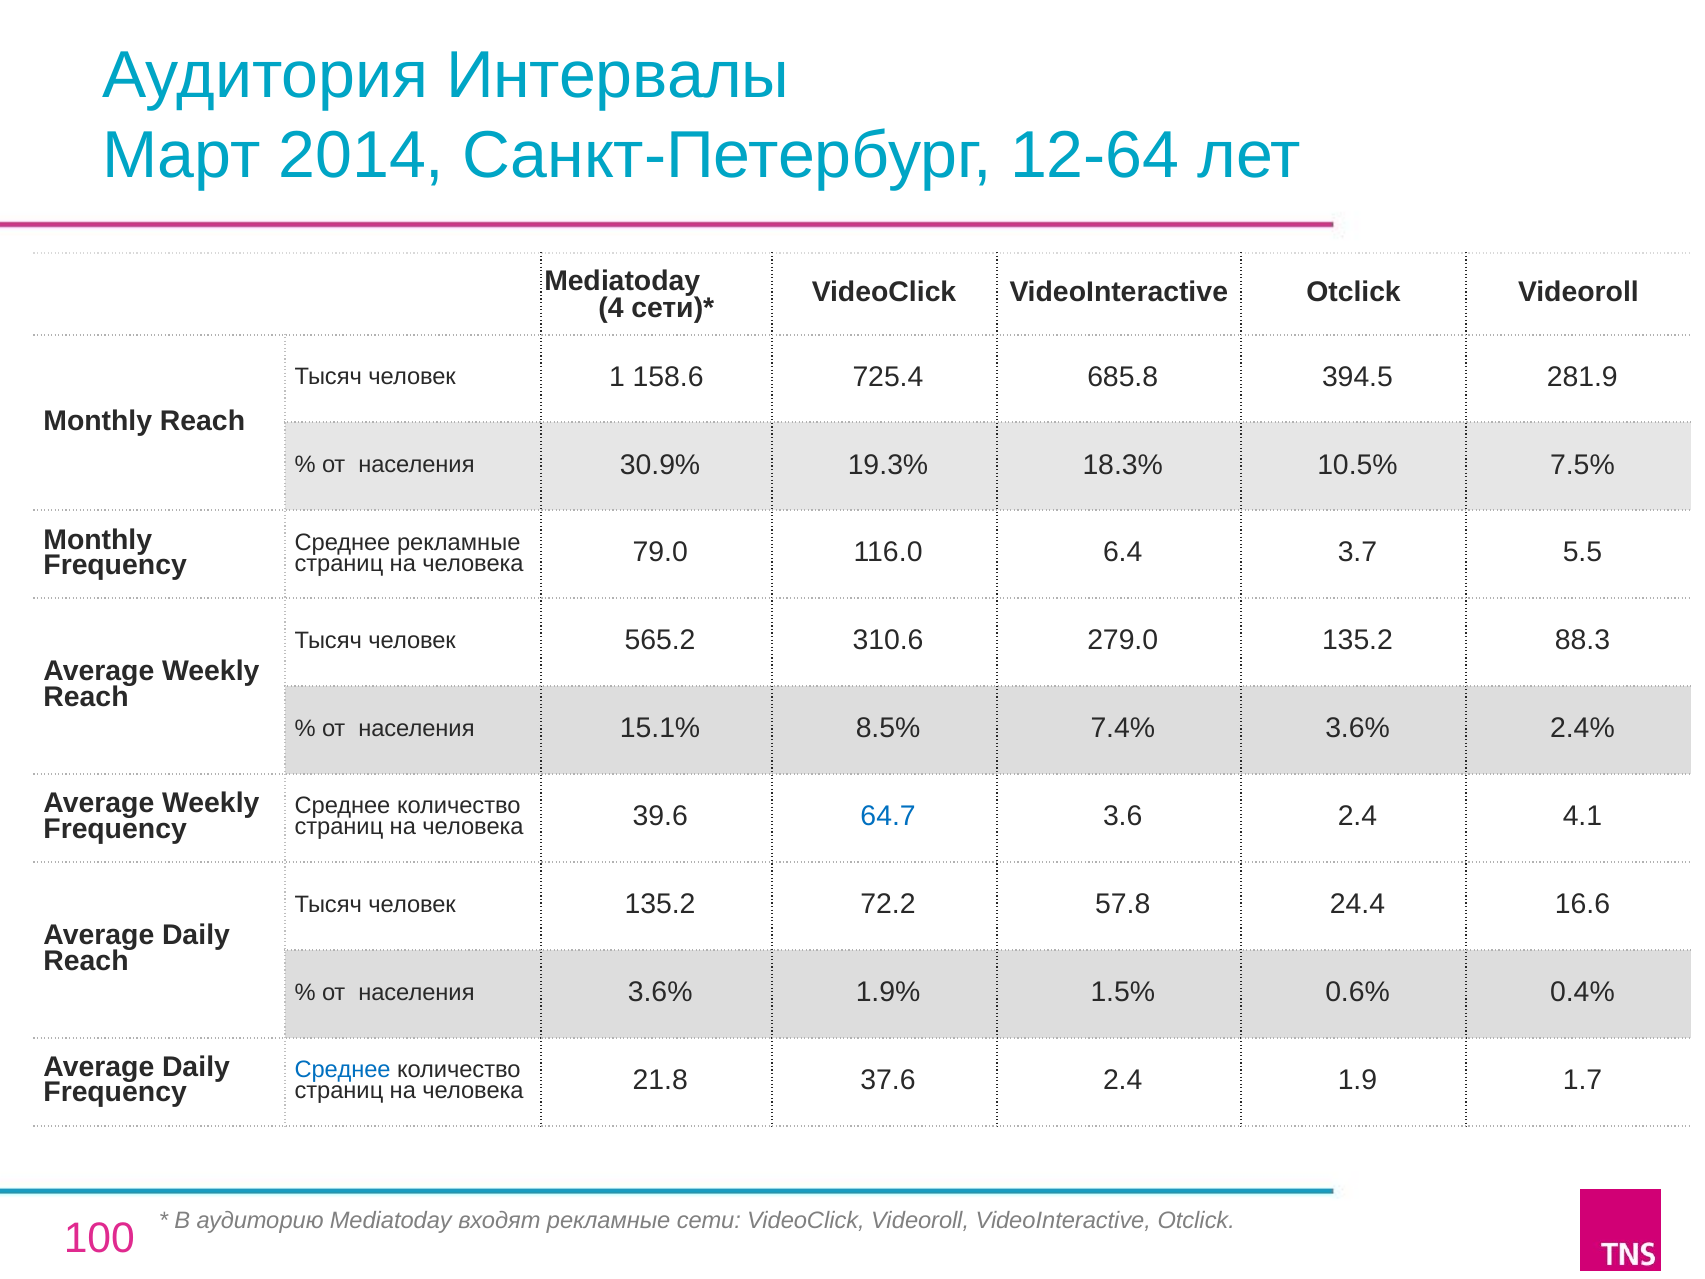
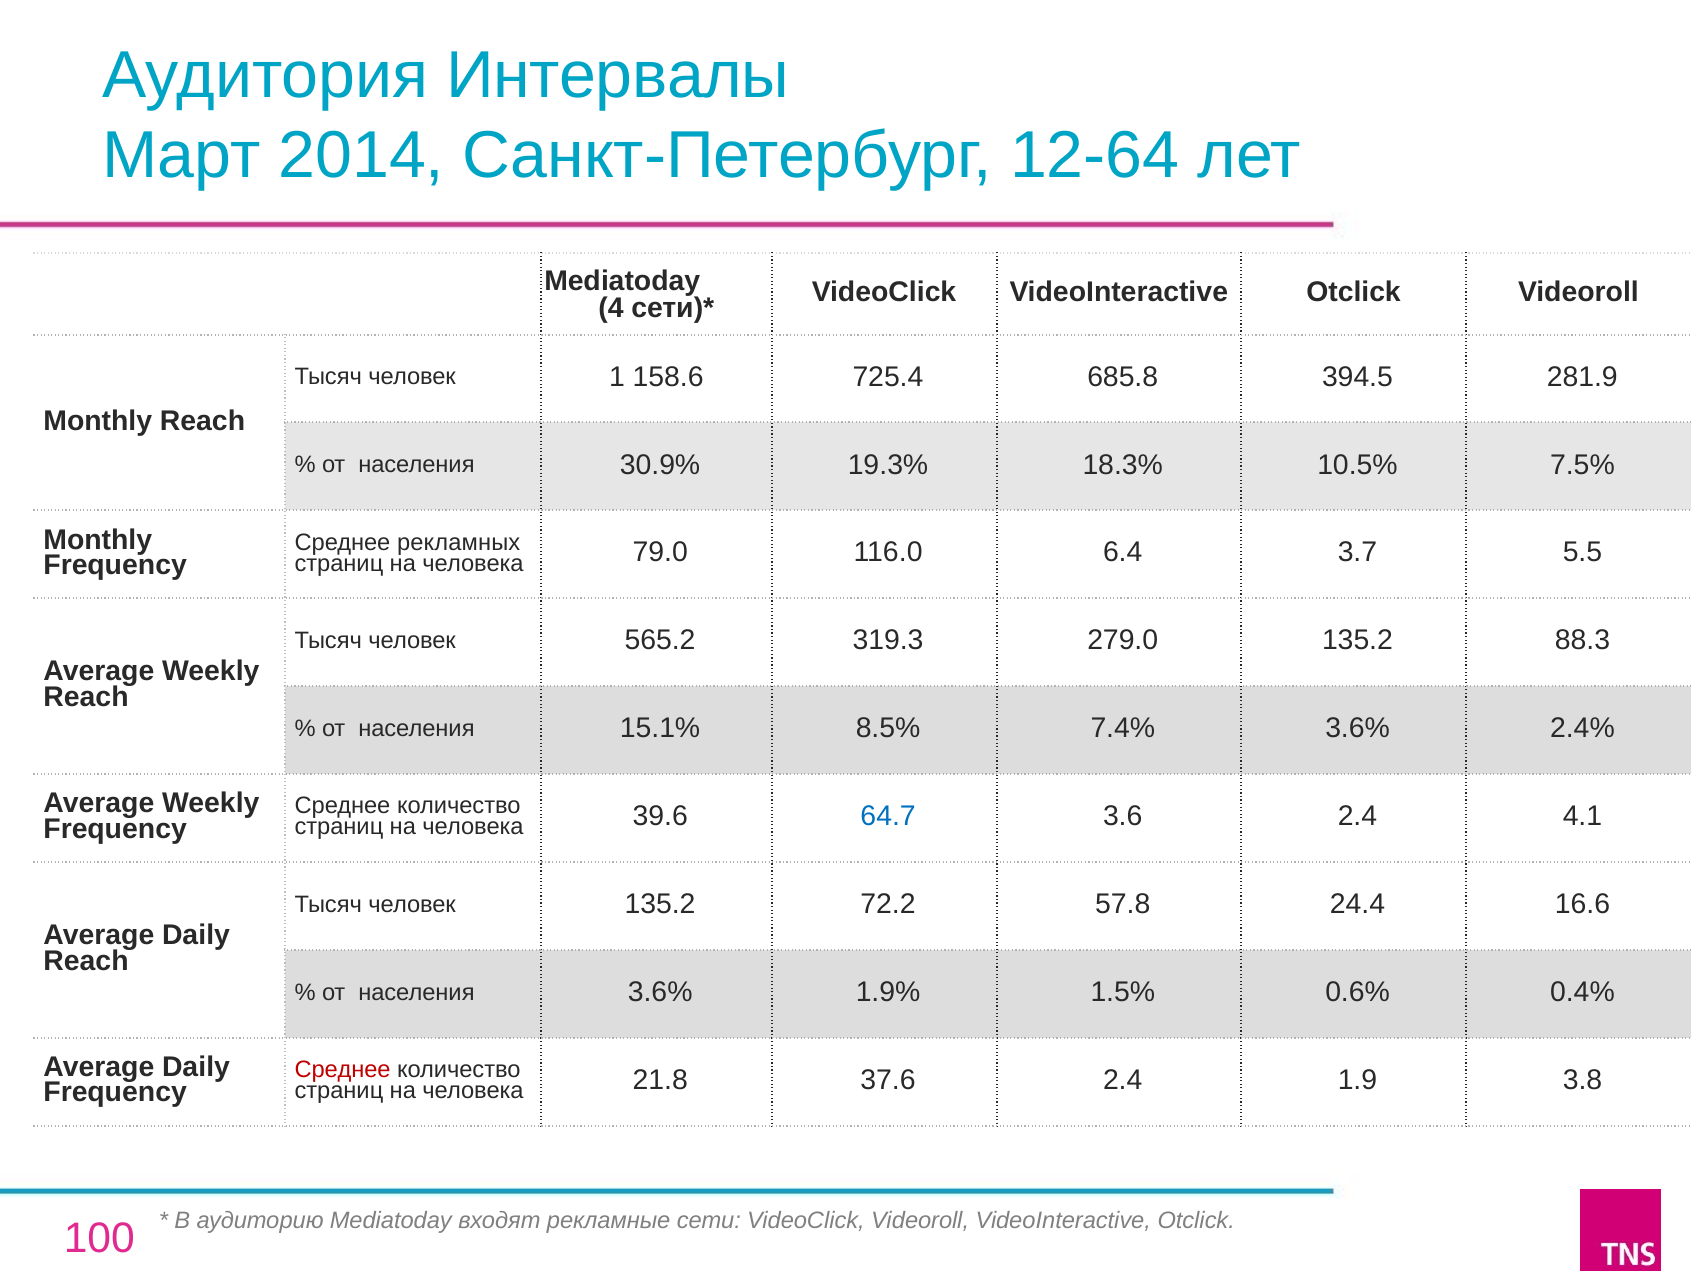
Среднее рекламные: рекламные -> рекламных
310.6: 310.6 -> 319.3
Среднее at (343, 1069) colour: blue -> red
1.7: 1.7 -> 3.8
